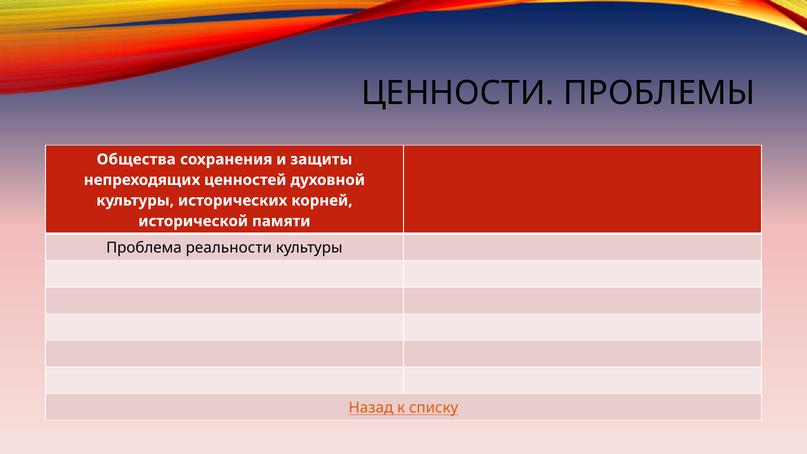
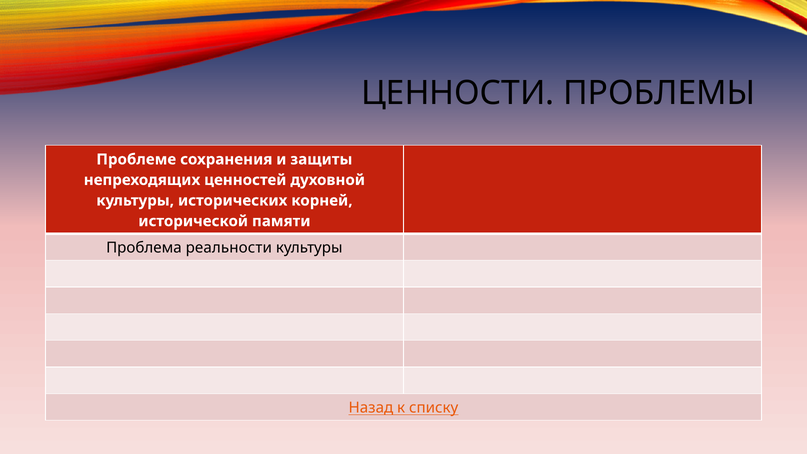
Общества: Общества -> Проблеме
